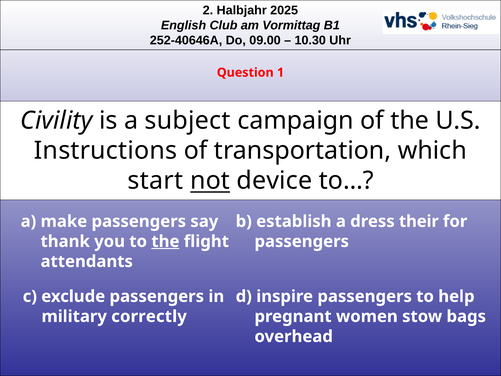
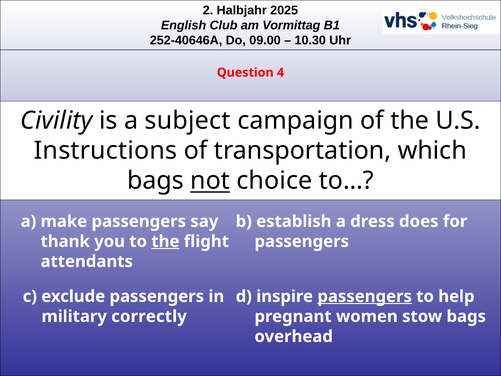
1: 1 -> 4
start at (155, 180): start -> bags
device: device -> choice
their: their -> does
passengers at (365, 296) underline: none -> present
